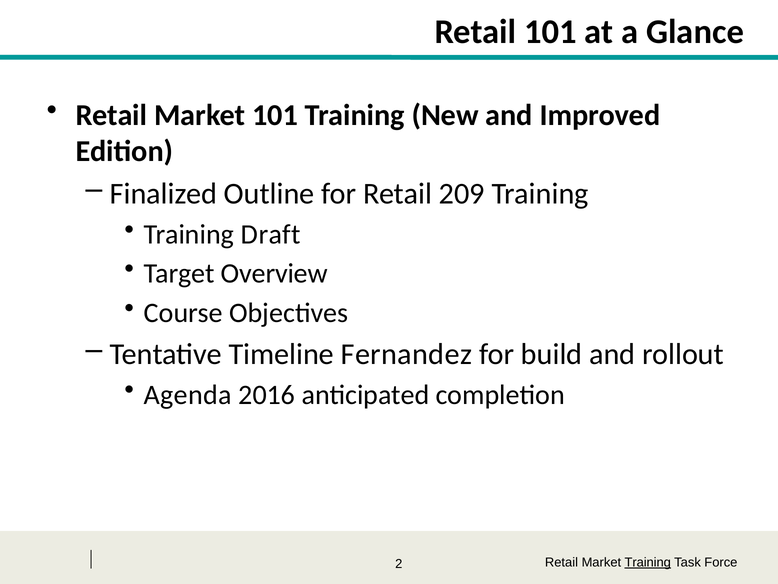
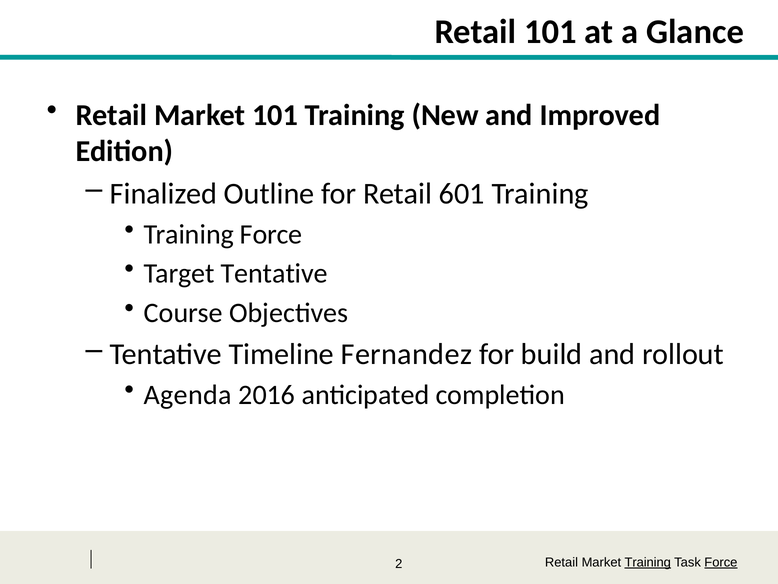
209: 209 -> 601
Training Draft: Draft -> Force
Target Overview: Overview -> Tentative
Force at (721, 562) underline: none -> present
